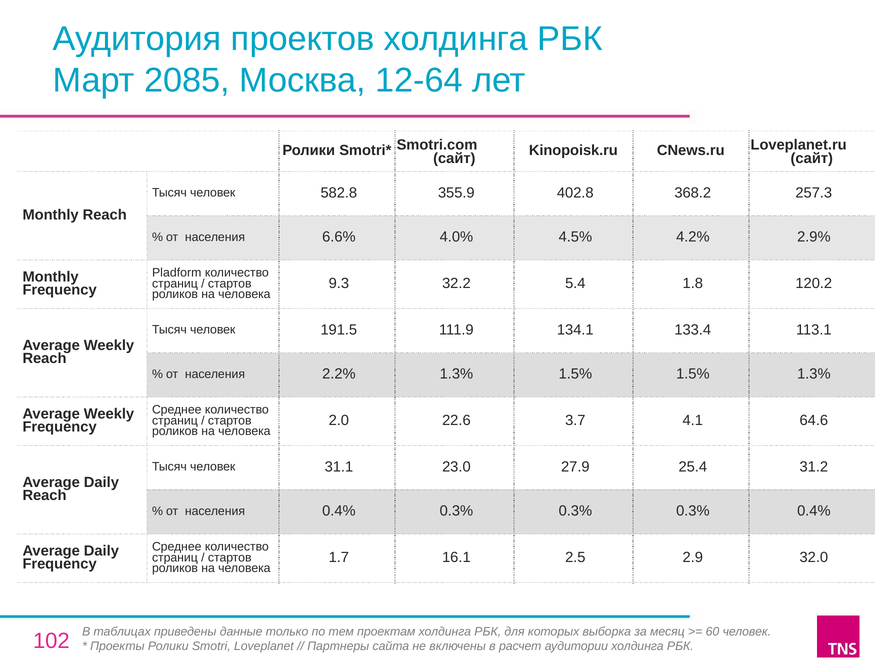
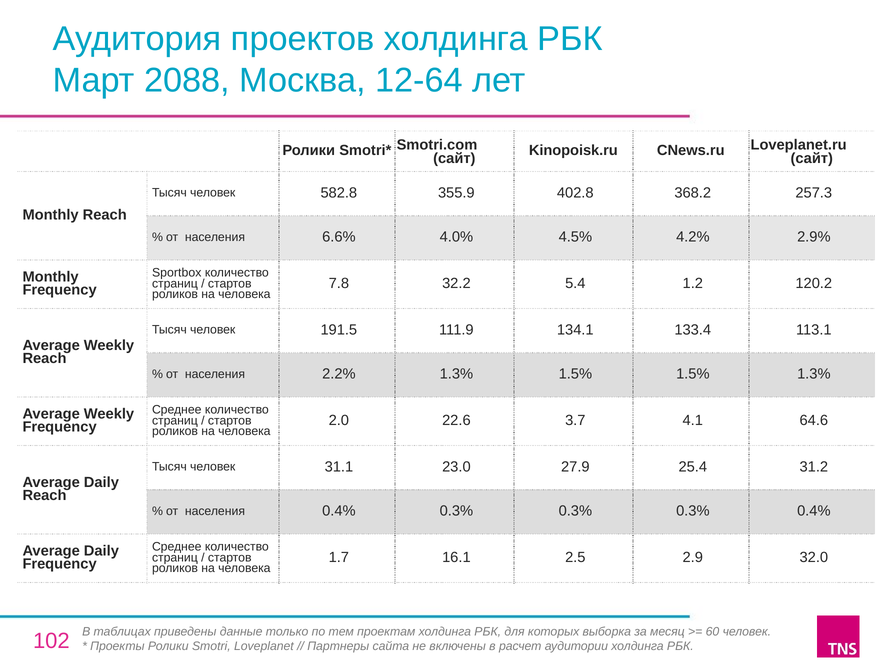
2085: 2085 -> 2088
Pladform: Pladform -> Sportbox
9.3: 9.3 -> 7.8
1.8: 1.8 -> 1.2
